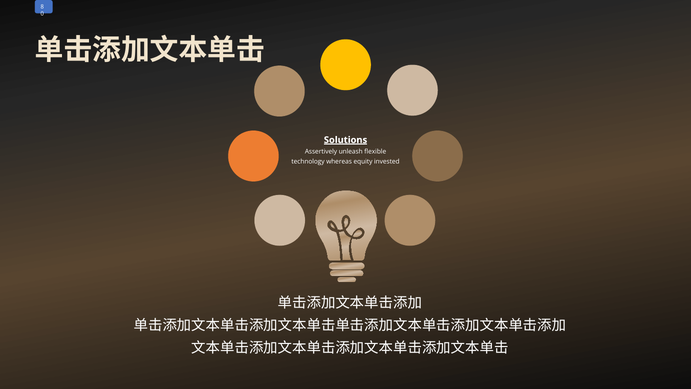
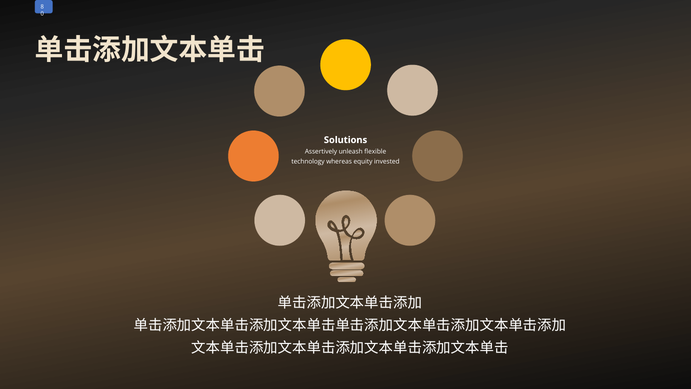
Solutions underline: present -> none
